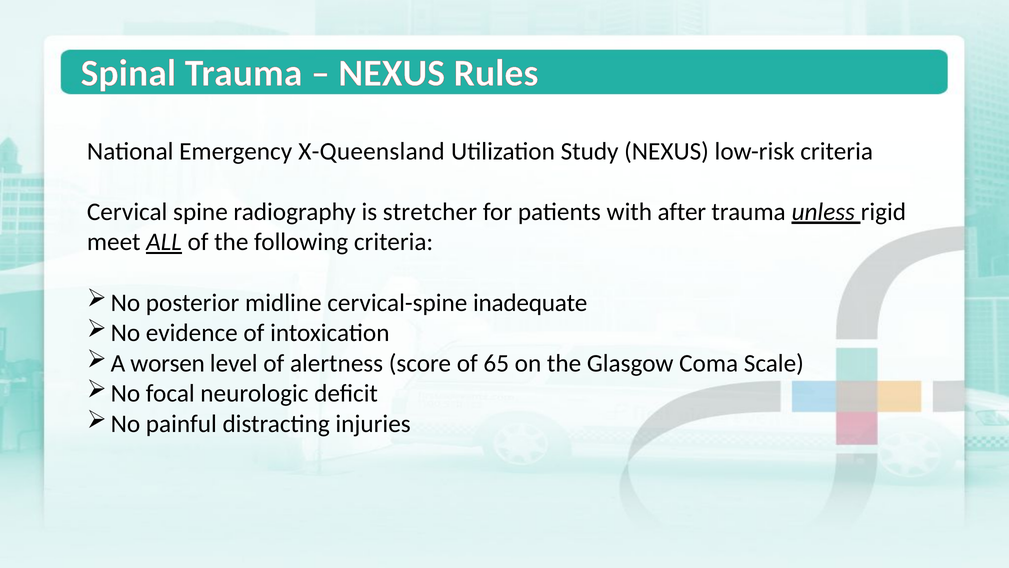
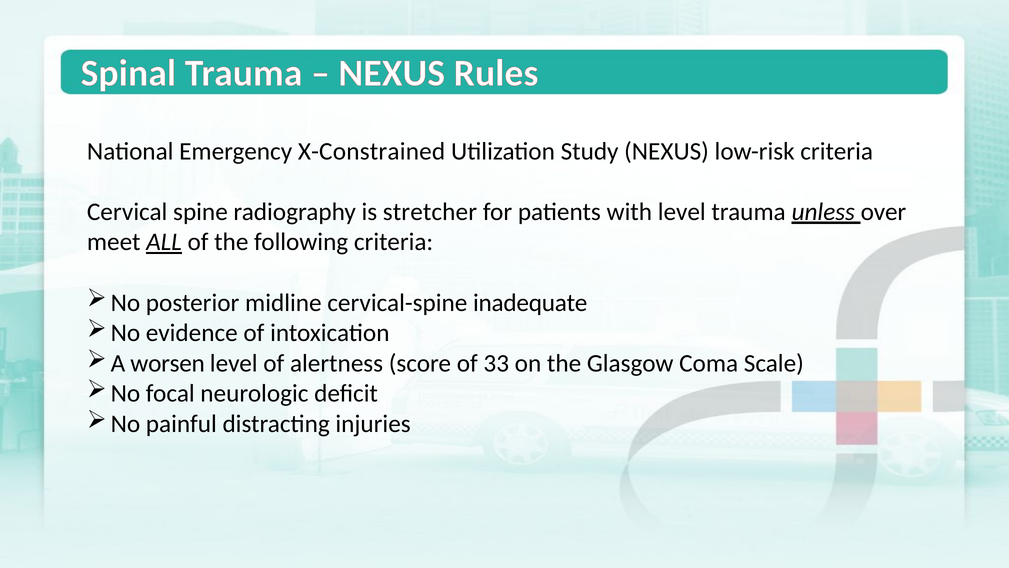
X-Queensland: X-Queensland -> X-Constrained
with after: after -> level
rigid: rigid -> over
65: 65 -> 33
